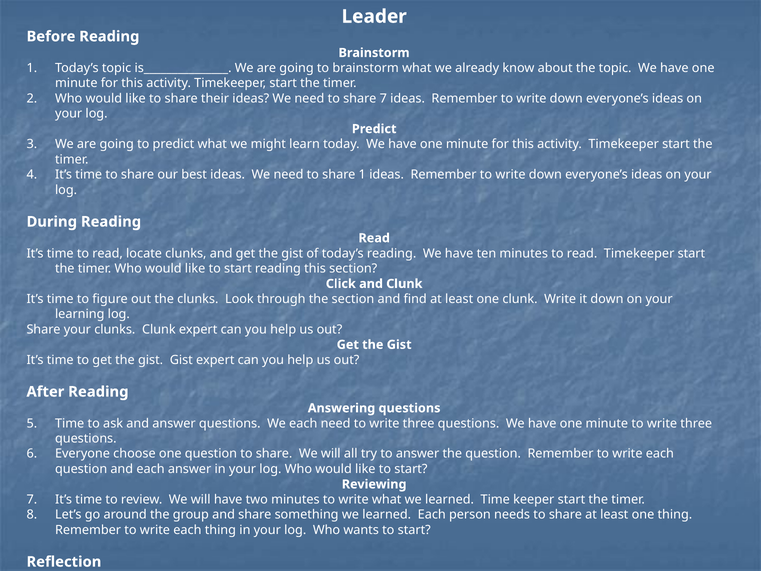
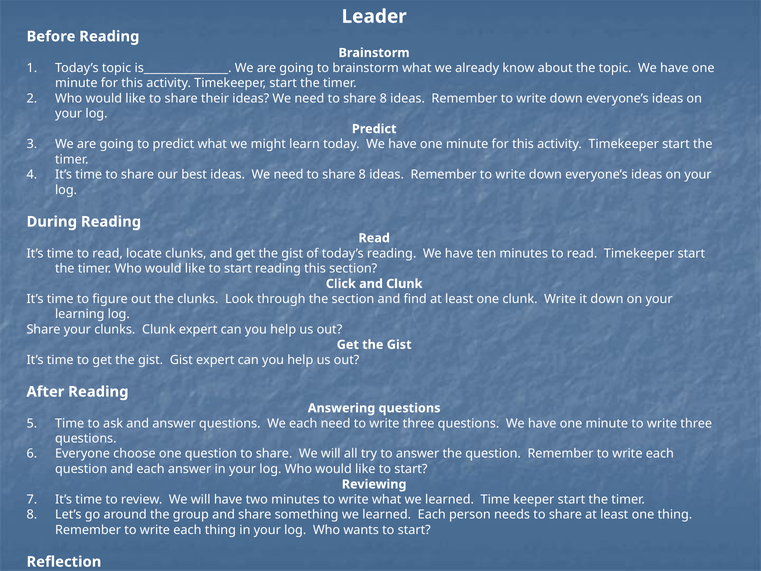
7 at (383, 98): 7 -> 8
1 at (362, 175): 1 -> 8
